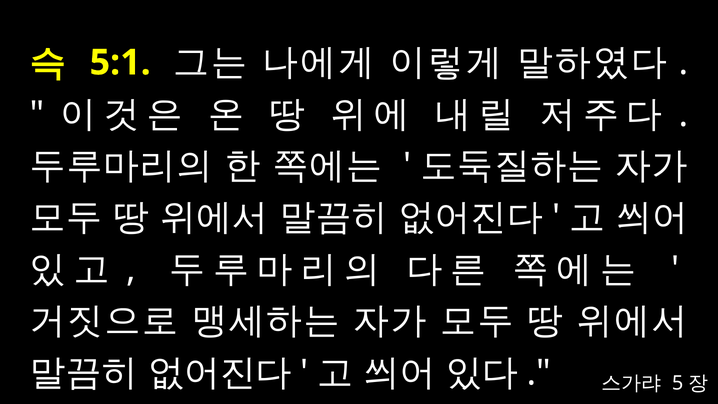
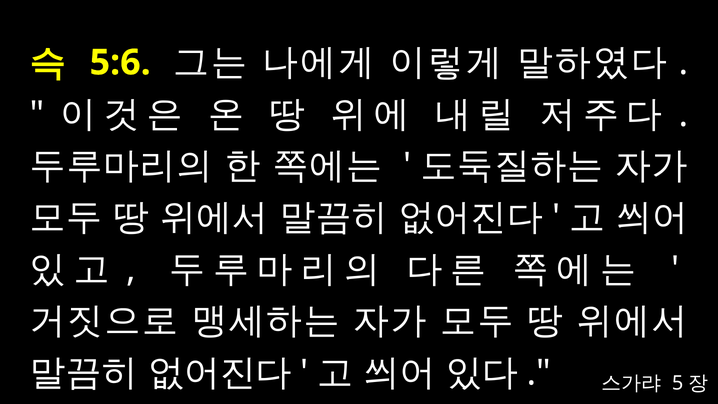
5:1: 5:1 -> 5:6
